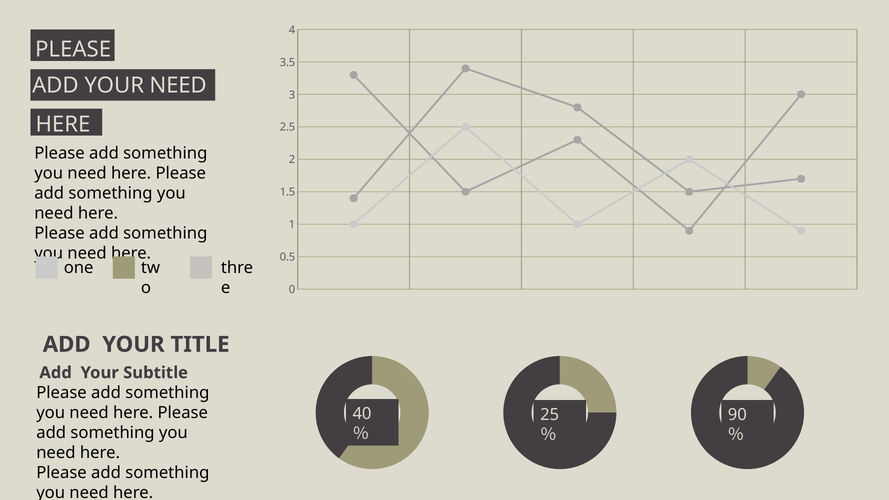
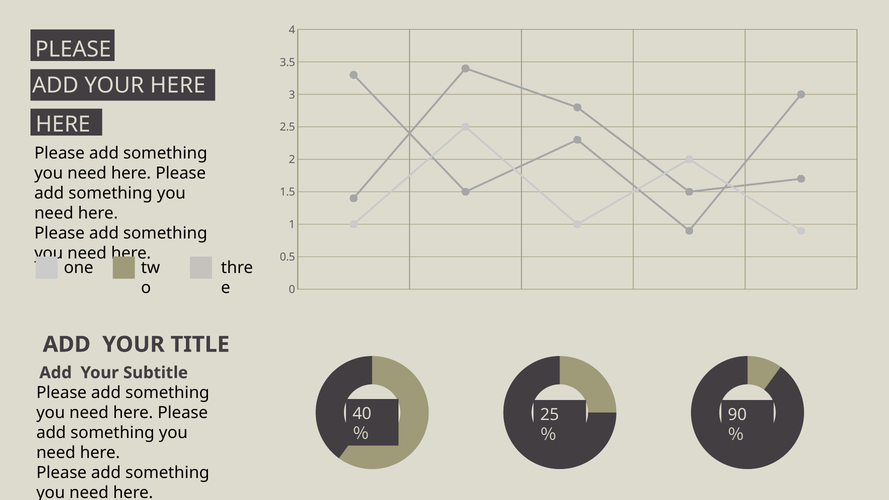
YOUR NEED: NEED -> HERE
